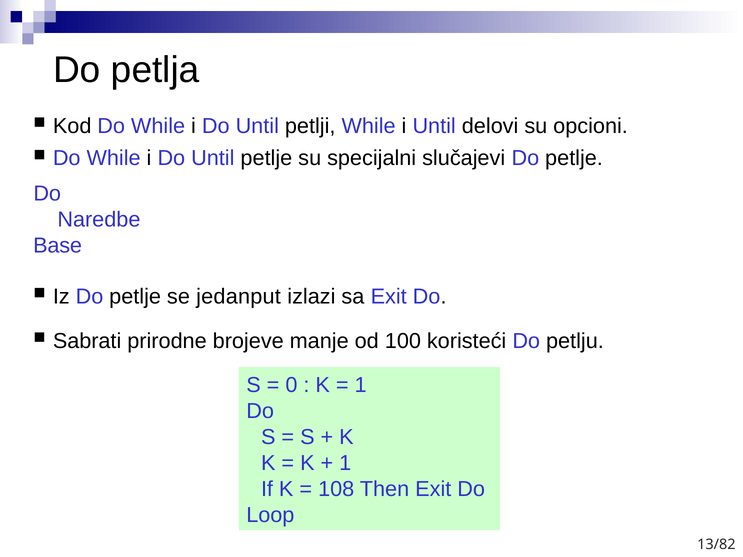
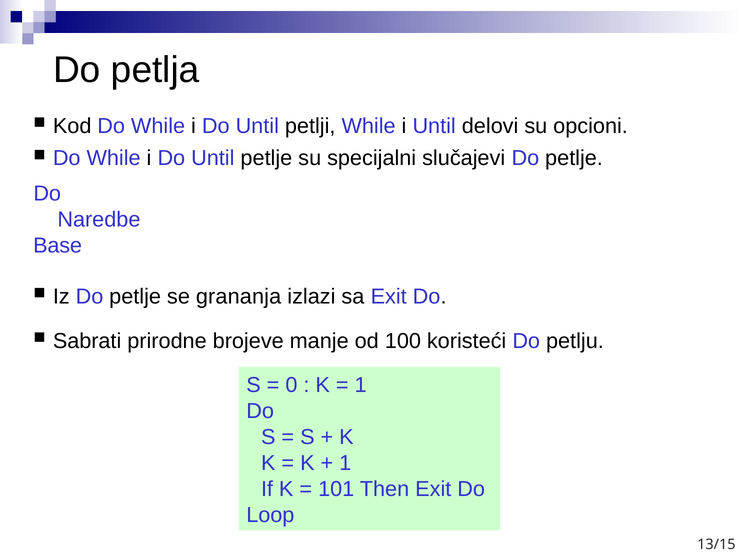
jedanput: jedanput -> grananja
108: 108 -> 101
13/82: 13/82 -> 13/15
